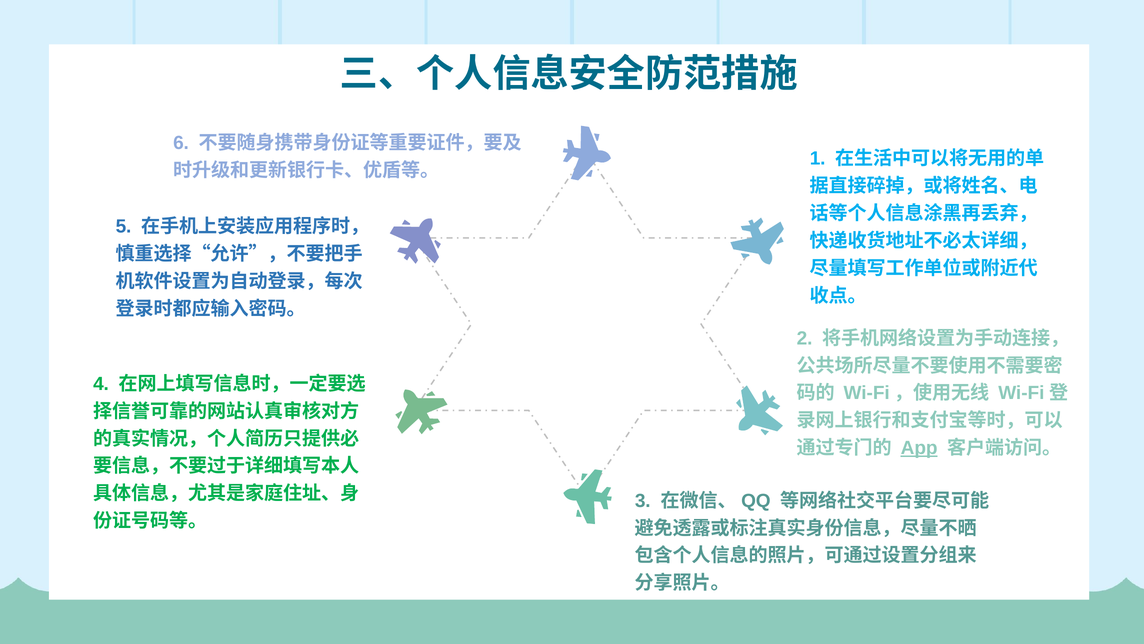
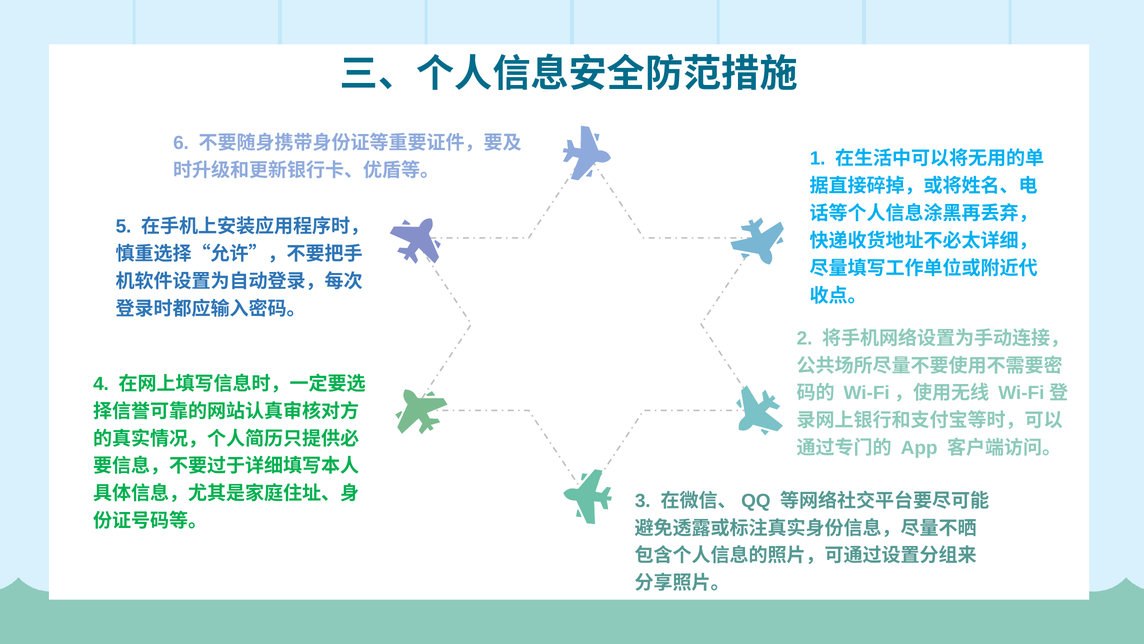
App underline: present -> none
